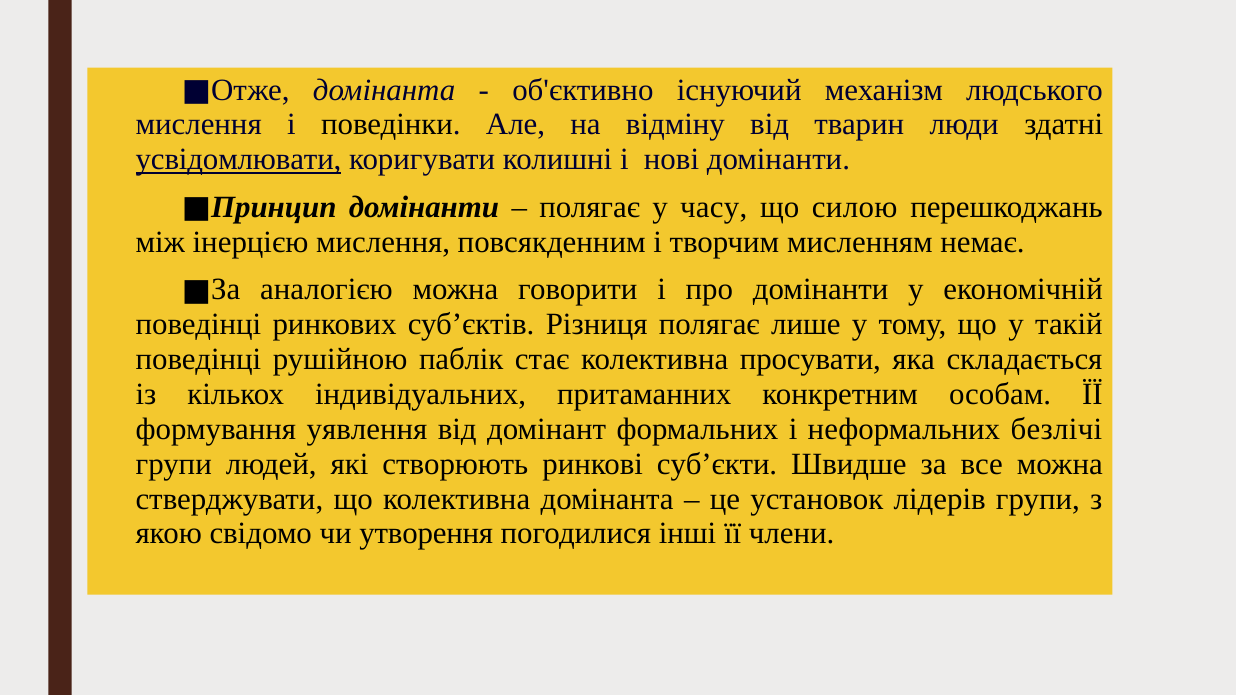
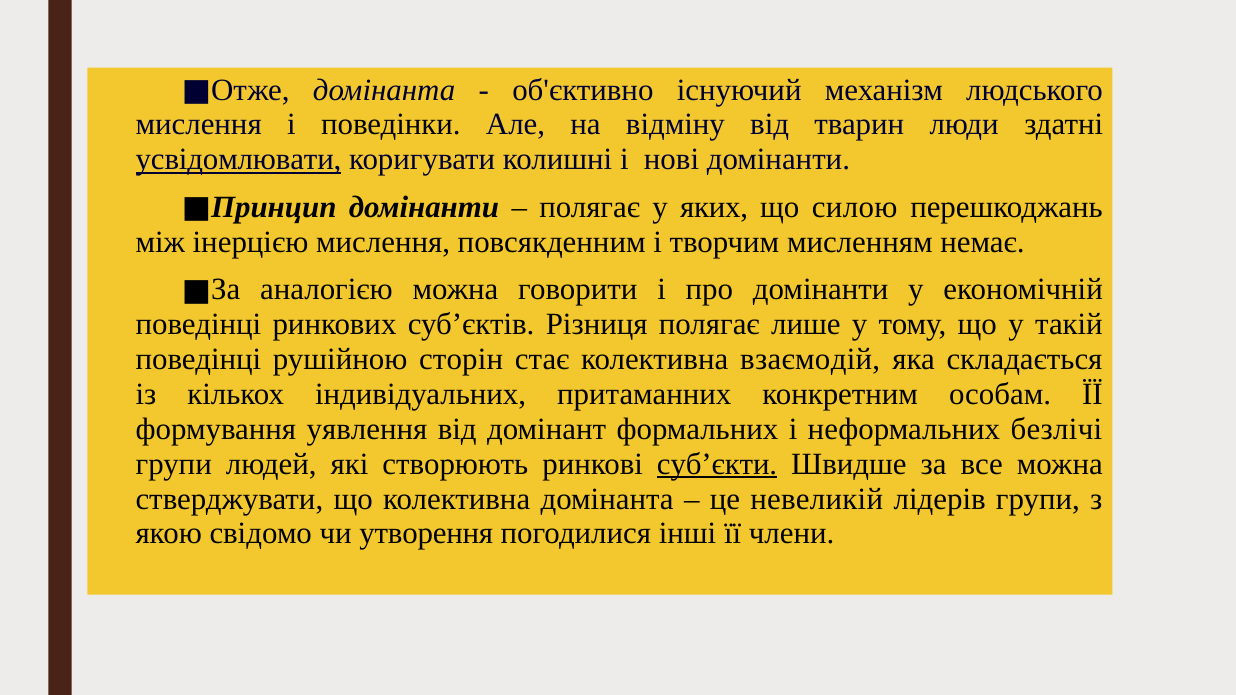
часу: часу -> яких
паблік: паблік -> сторін
просувати: просувати -> взаємодій
суб’єкти underline: none -> present
установок: установок -> невеликій
